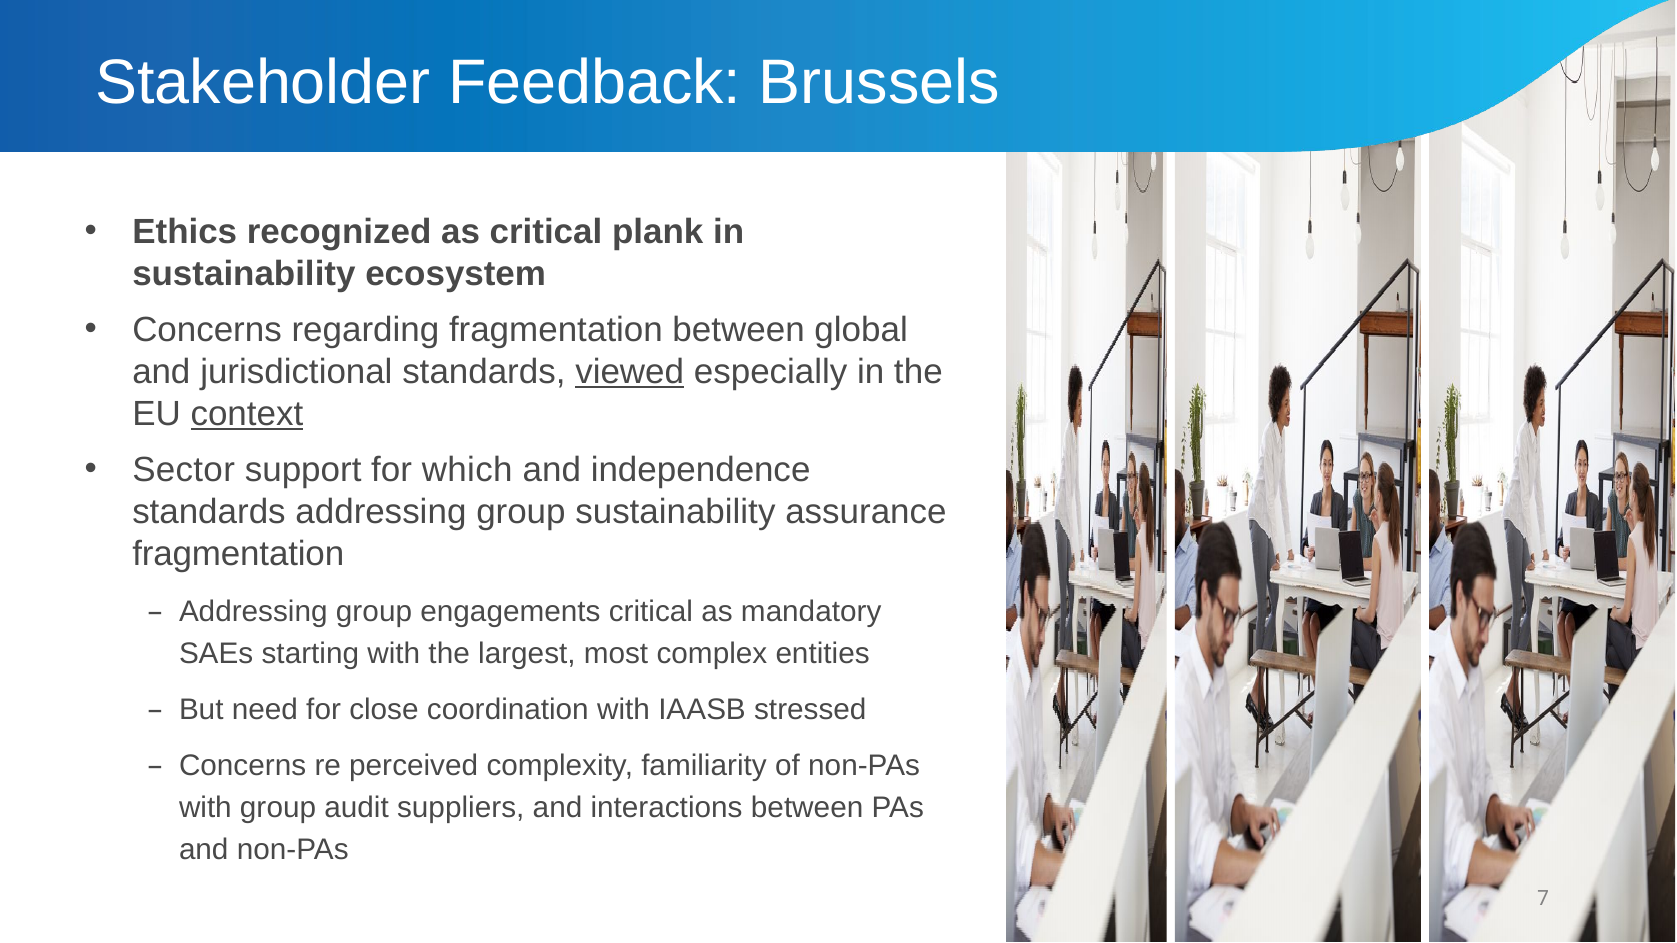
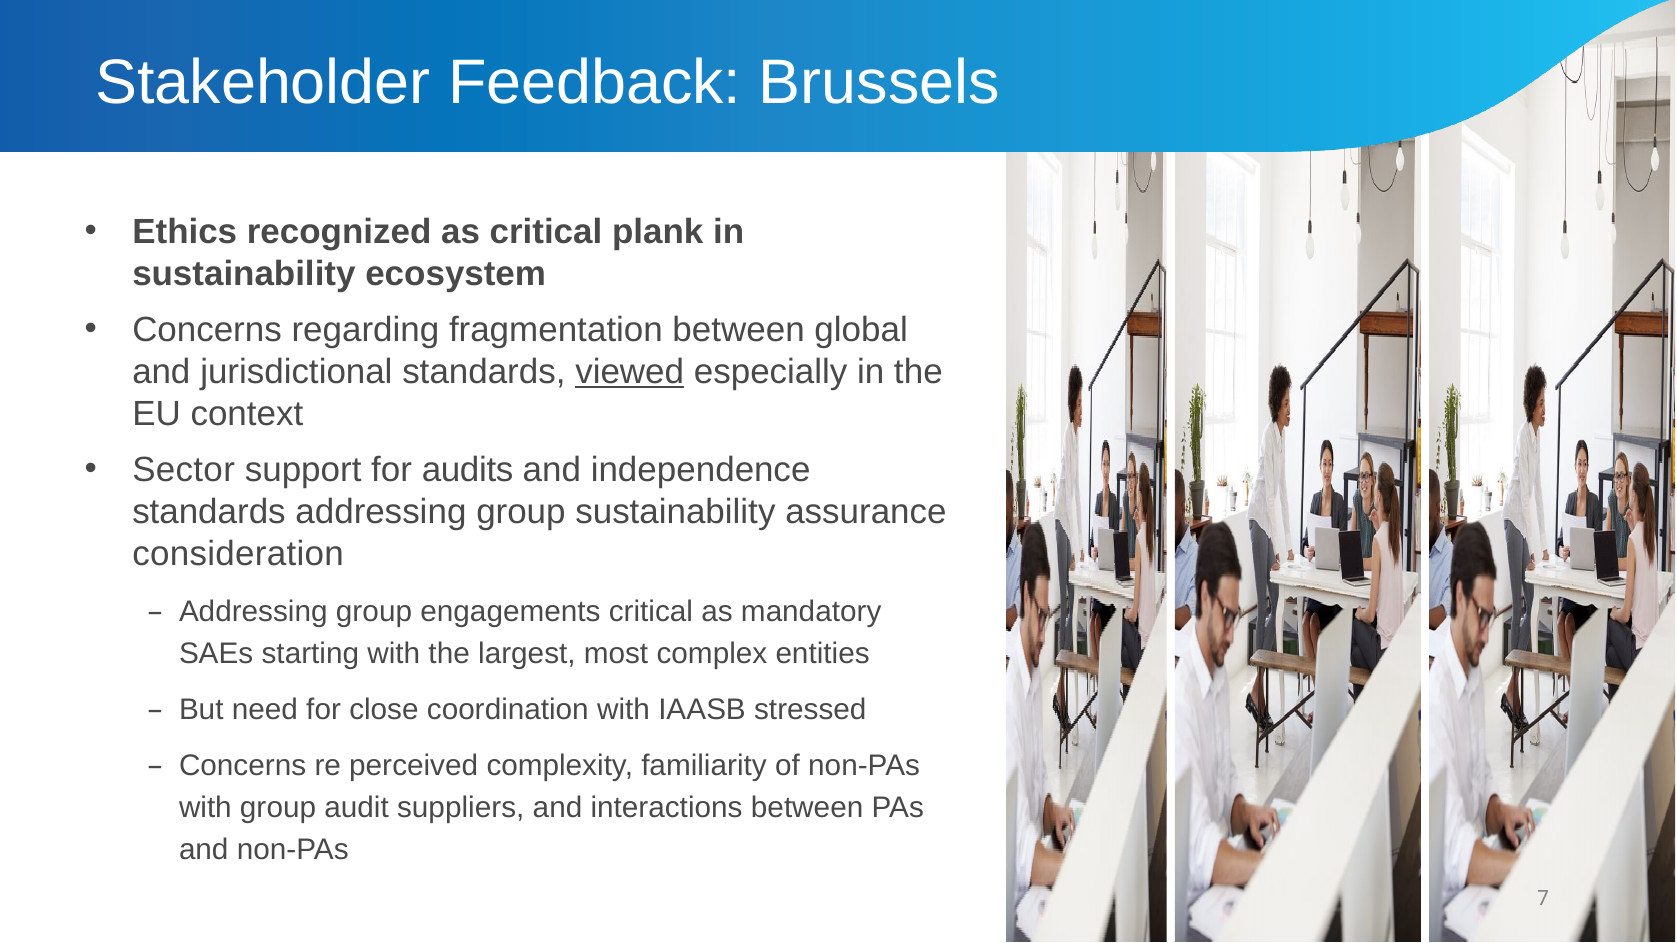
context underline: present -> none
which: which -> audits
fragmentation at (238, 554): fragmentation -> consideration
